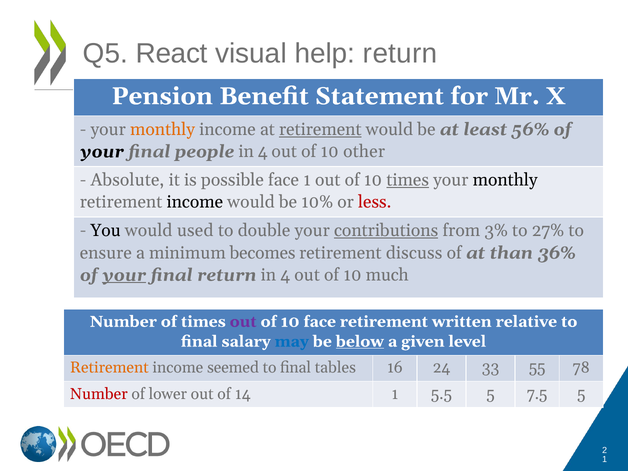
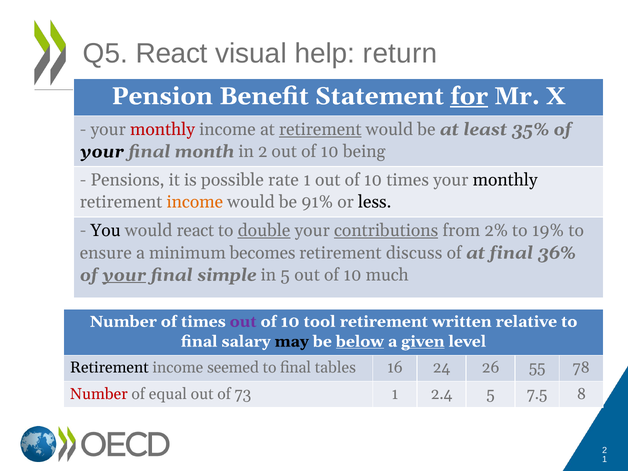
for underline: none -> present
monthly at (162, 129) colour: orange -> red
56%: 56% -> 35%
people: people -> month
4 at (263, 152): 4 -> 2
other: other -> being
Absolute: Absolute -> Pensions
possible face: face -> rate
times at (408, 180) underline: present -> none
income at (195, 202) colour: black -> orange
10%: 10% -> 91%
less colour: red -> black
would used: used -> react
double underline: none -> present
3%: 3% -> 2%
27%: 27% -> 19%
at than: than -> final
final return: return -> simple
4 at (285, 275): 4 -> 5
10 face: face -> tool
may colour: blue -> black
given underline: none -> present
Retirement at (109, 368) colour: orange -> black
33: 33 -> 26
lower: lower -> equal
14: 14 -> 73
5.5: 5.5 -> 2.4
7.5 5: 5 -> 8
